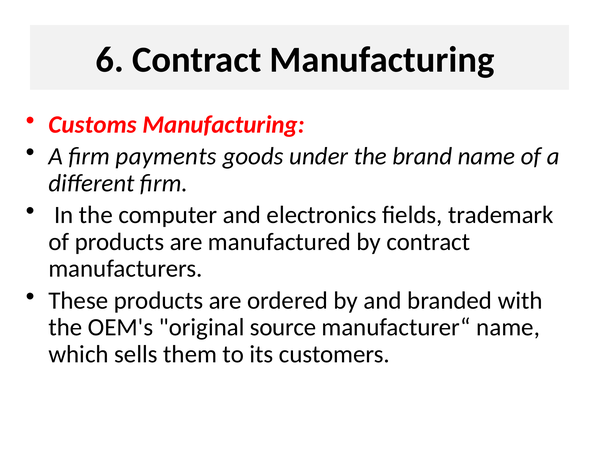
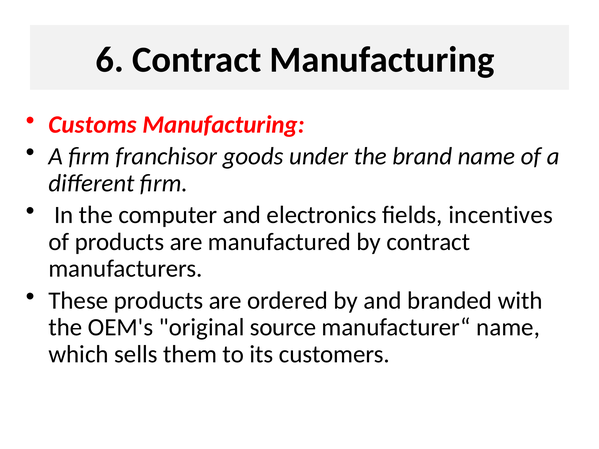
payments: payments -> franchisor
trademark: trademark -> incentives
